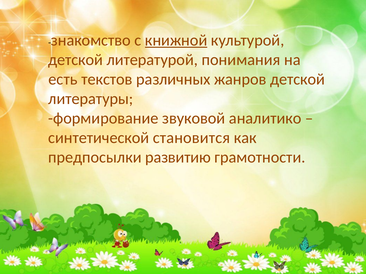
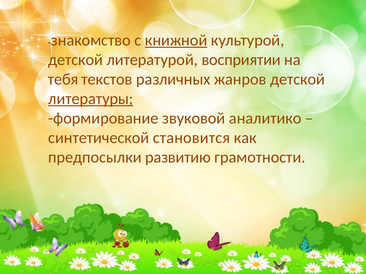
понимания: понимания -> восприятии
есть: есть -> тебя
литературы underline: none -> present
